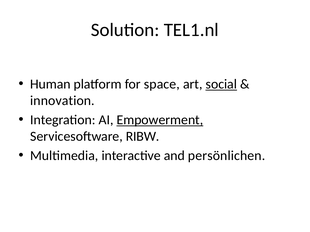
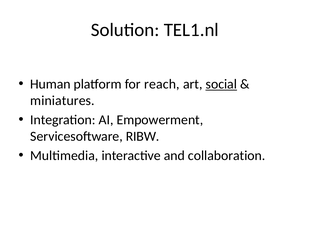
space: space -> reach
innovation: innovation -> miniatures
Empowerment underline: present -> none
persönlichen: persönlichen -> collaboration
